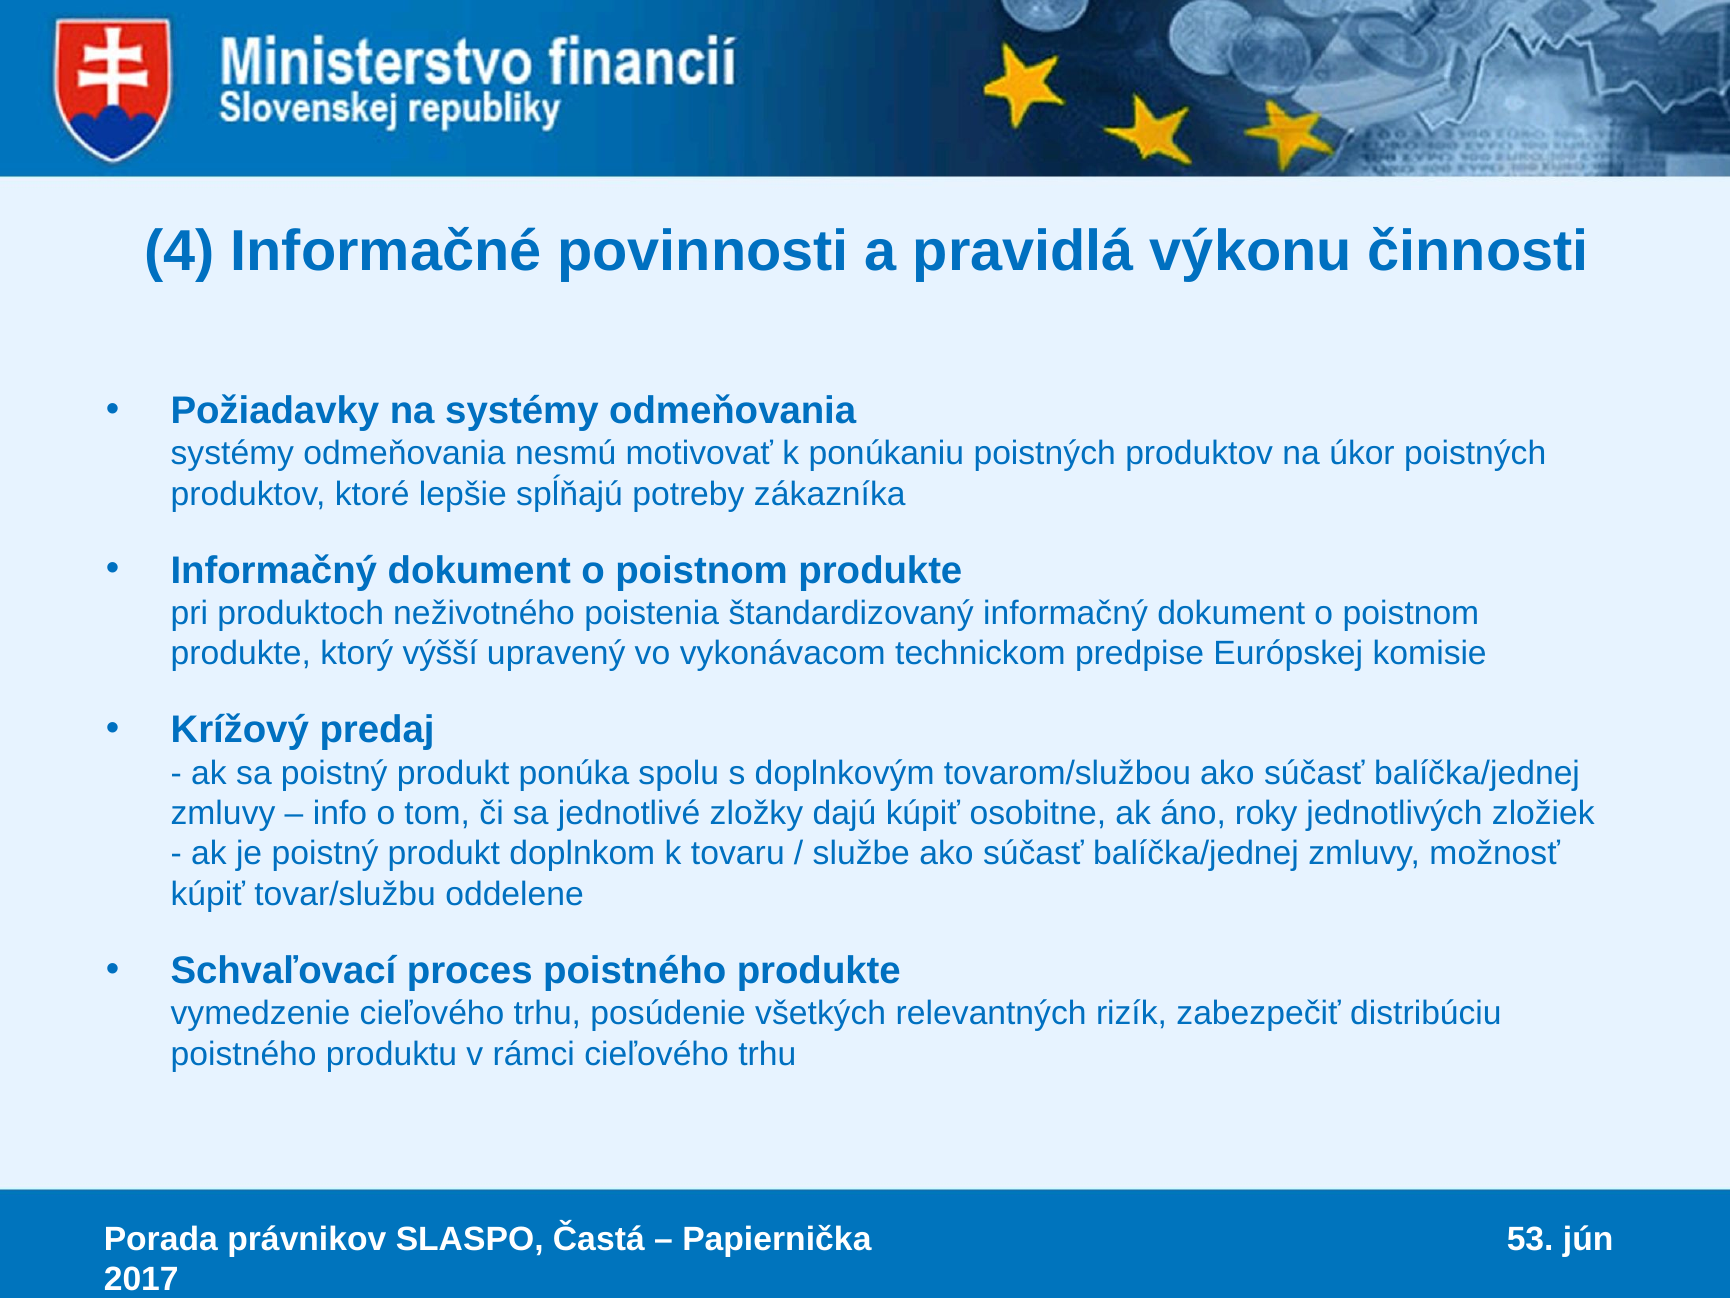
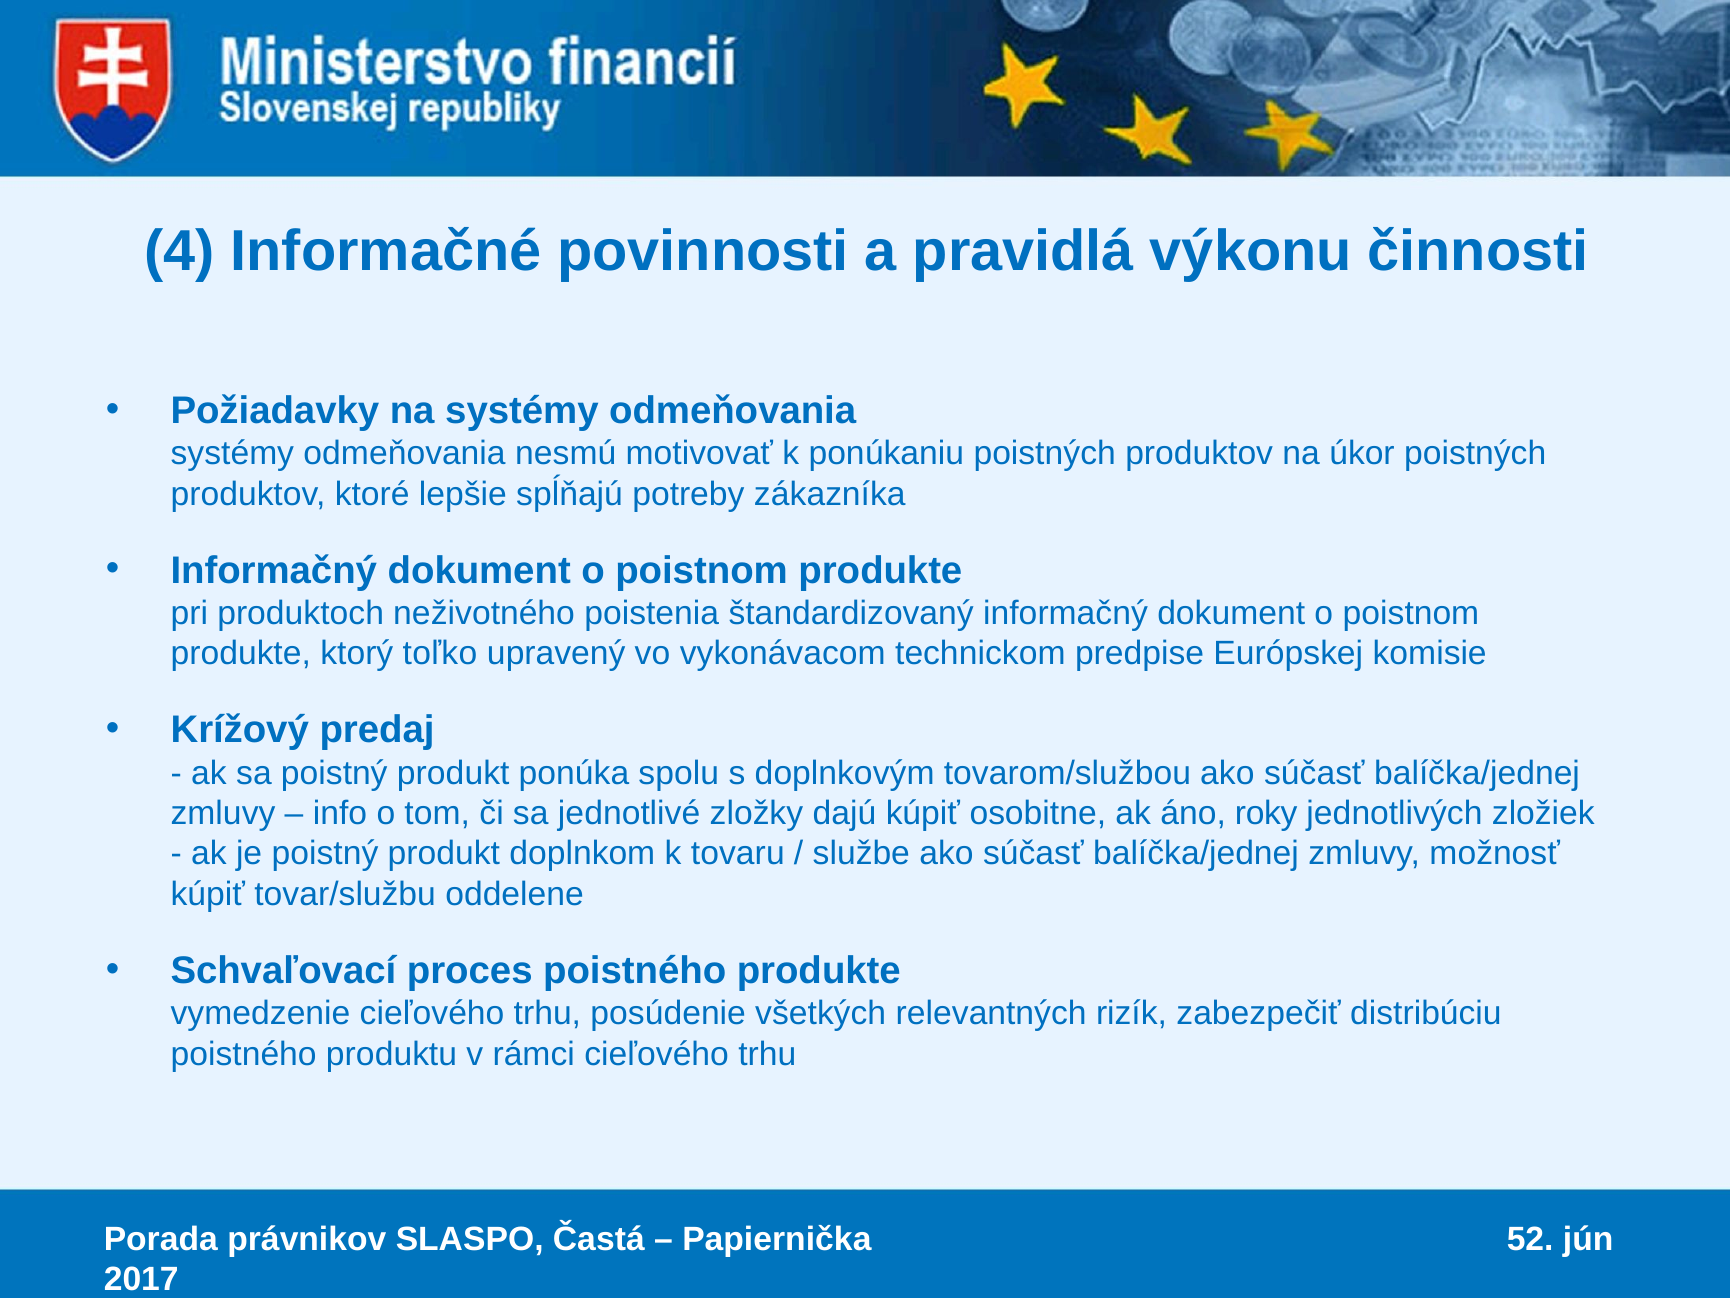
výšší: výšší -> toľko
53: 53 -> 52
